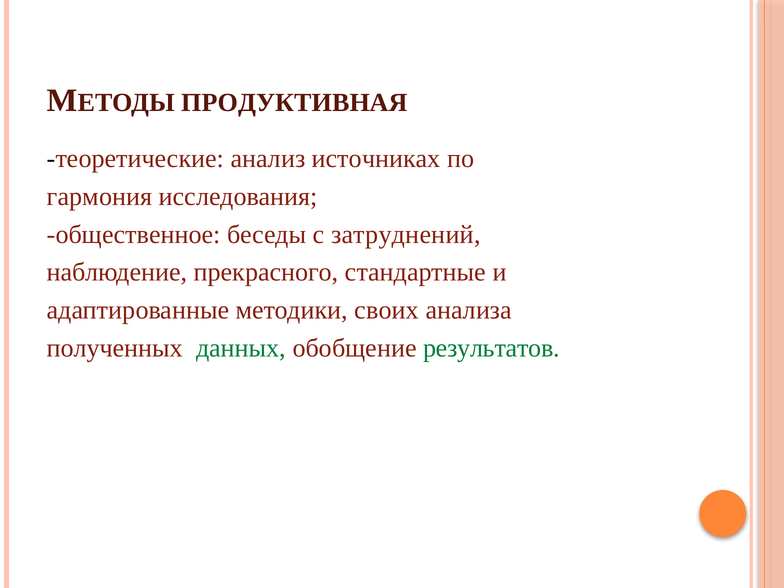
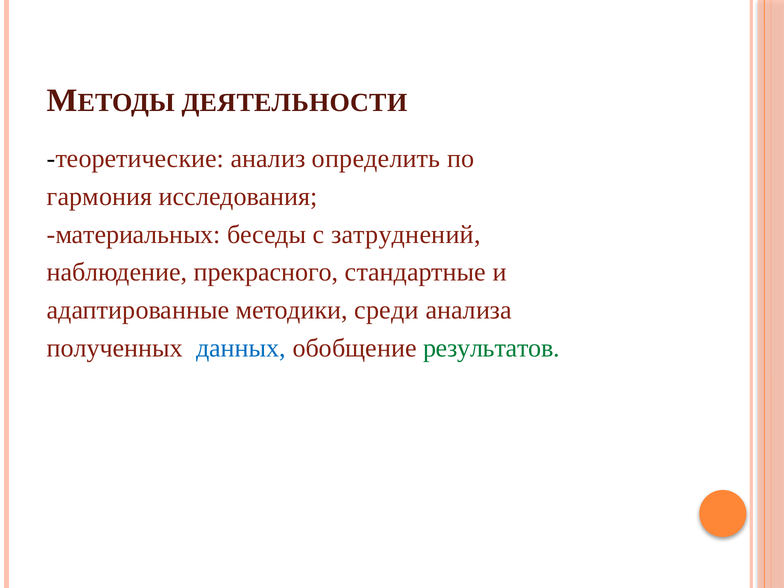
ПРОДУКТИВНАЯ: ПРОДУКТИВНАЯ -> ДЕЯТЕЛЬНОСТИ
источниках: источниках -> определить
общественное: общественное -> материальных
своих: своих -> среди
данных colour: green -> blue
